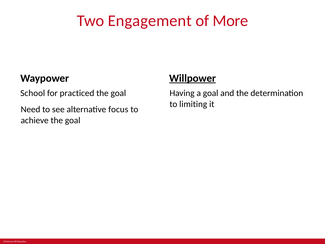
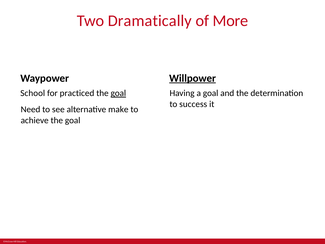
Engagement: Engagement -> Dramatically
goal at (118, 93) underline: none -> present
limiting: limiting -> success
focus: focus -> make
